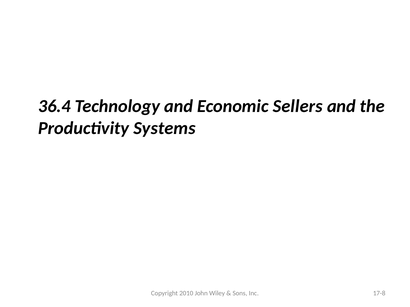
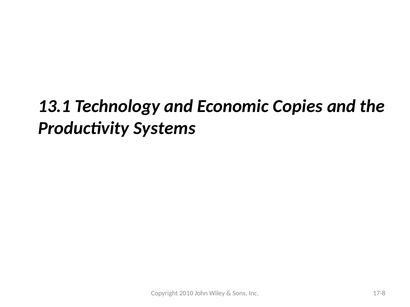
36.4: 36.4 -> 13.1
Sellers: Sellers -> Copies
